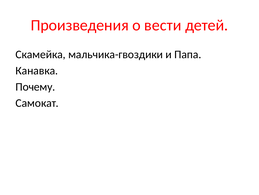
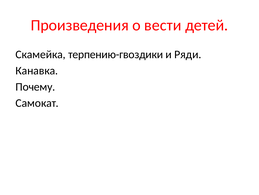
мальчика-гвоздики: мальчика-гвоздики -> терпению-гвоздики
Папа: Папа -> Ряди
